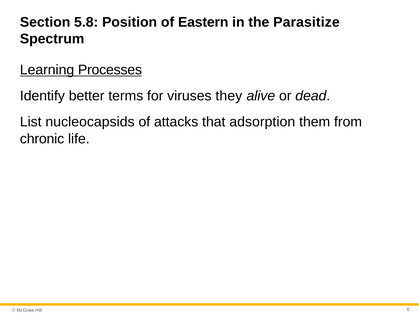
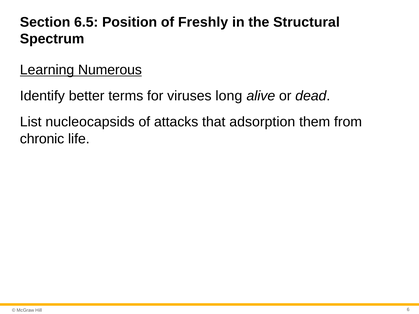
5.8: 5.8 -> 6.5
Eastern: Eastern -> Freshly
Parasitize: Parasitize -> Structural
Processes: Processes -> Numerous
they: they -> long
